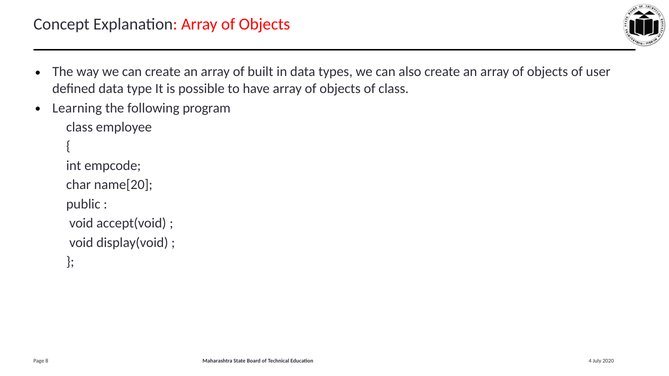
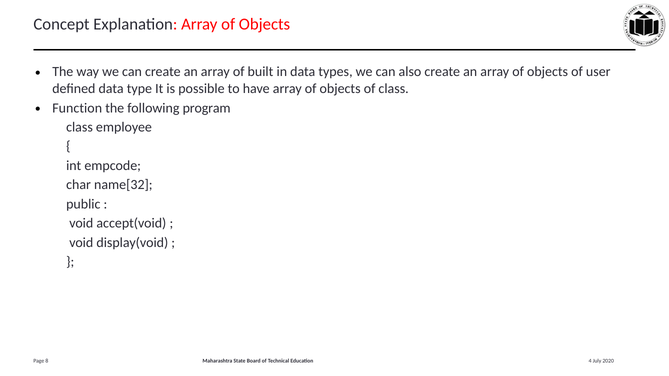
Learning: Learning -> Function
name[20: name[20 -> name[32
